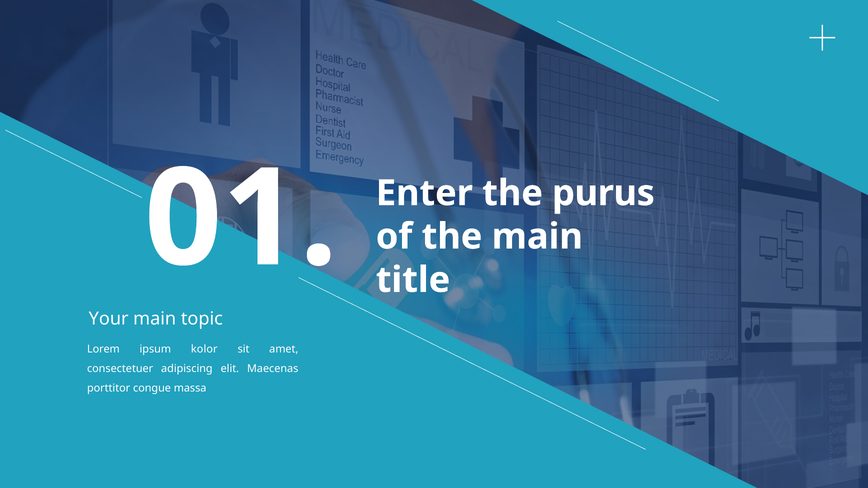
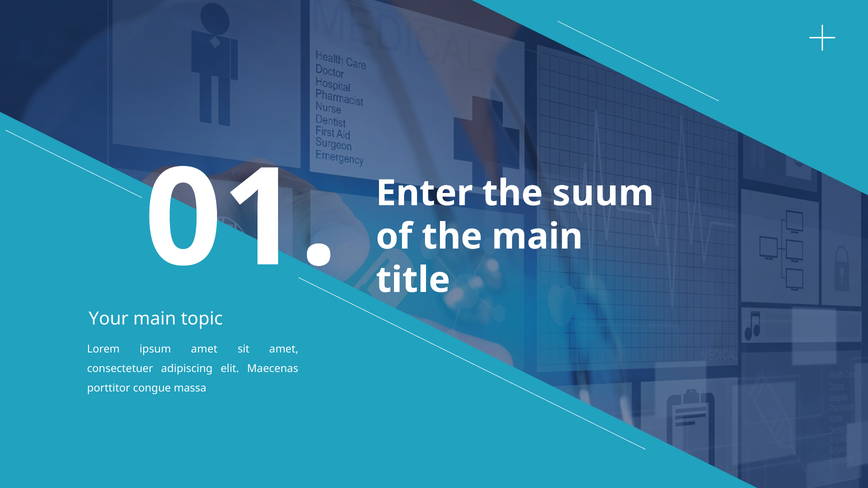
purus: purus -> suum
ipsum kolor: kolor -> amet
